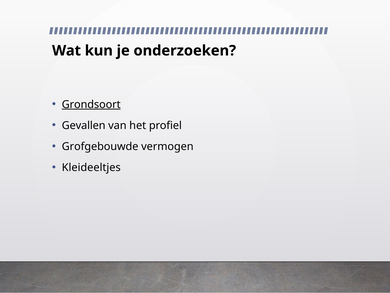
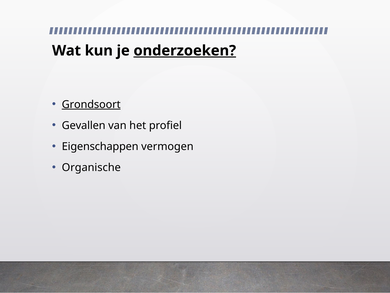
onderzoeken underline: none -> present
Grofgebouwde: Grofgebouwde -> Eigenschappen
Kleideeltjes: Kleideeltjes -> Organische
